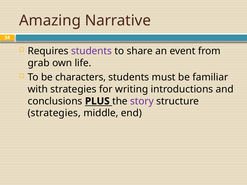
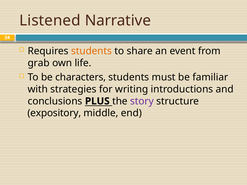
Amazing: Amazing -> Listened
students at (92, 51) colour: purple -> orange
strategies at (54, 113): strategies -> expository
